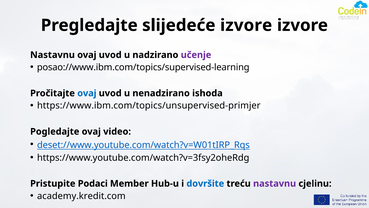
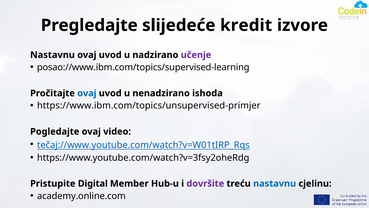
slijedeće izvore: izvore -> kredit
deset://www.youtube.com/watch?v=W01tIRP_Rqs: deset://www.youtube.com/watch?v=W01tIRP_Rqs -> tečaj://www.youtube.com/watch?v=W01tIRP_Rqs
Podaci: Podaci -> Digital
dovršite colour: blue -> purple
nastavnu at (275, 183) colour: purple -> blue
academy.kredit.com: academy.kredit.com -> academy.online.com
